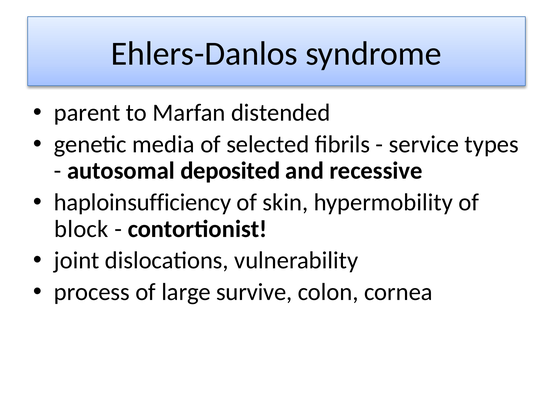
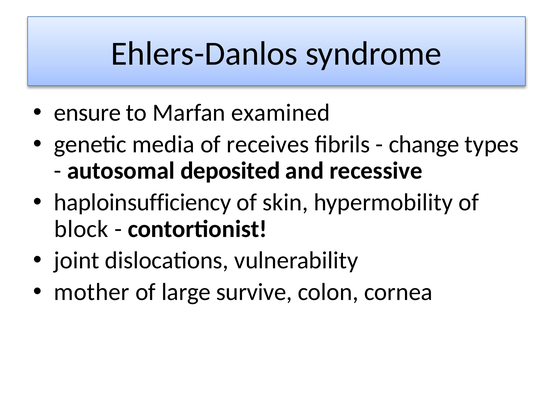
parent: parent -> ensure
distended: distended -> examined
selected: selected -> receives
service: service -> change
process: process -> mother
